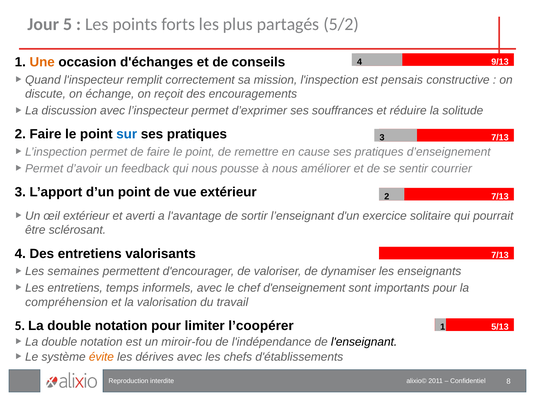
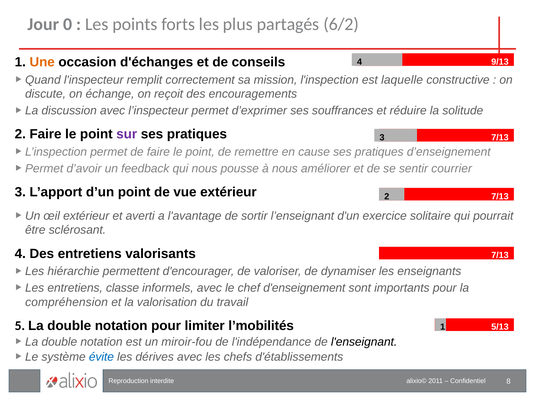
Jour 5: 5 -> 0
5/2: 5/2 -> 6/2
pensais: pensais -> laquelle
sur colour: blue -> purple
semaines: semaines -> hiérarchie
temps: temps -> classe
l’coopérer: l’coopérer -> l’mobilités
évite colour: orange -> blue
